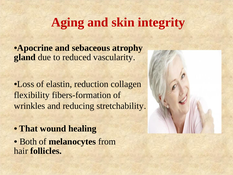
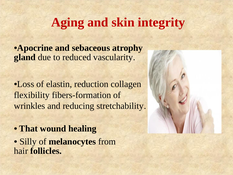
Both: Both -> Silly
